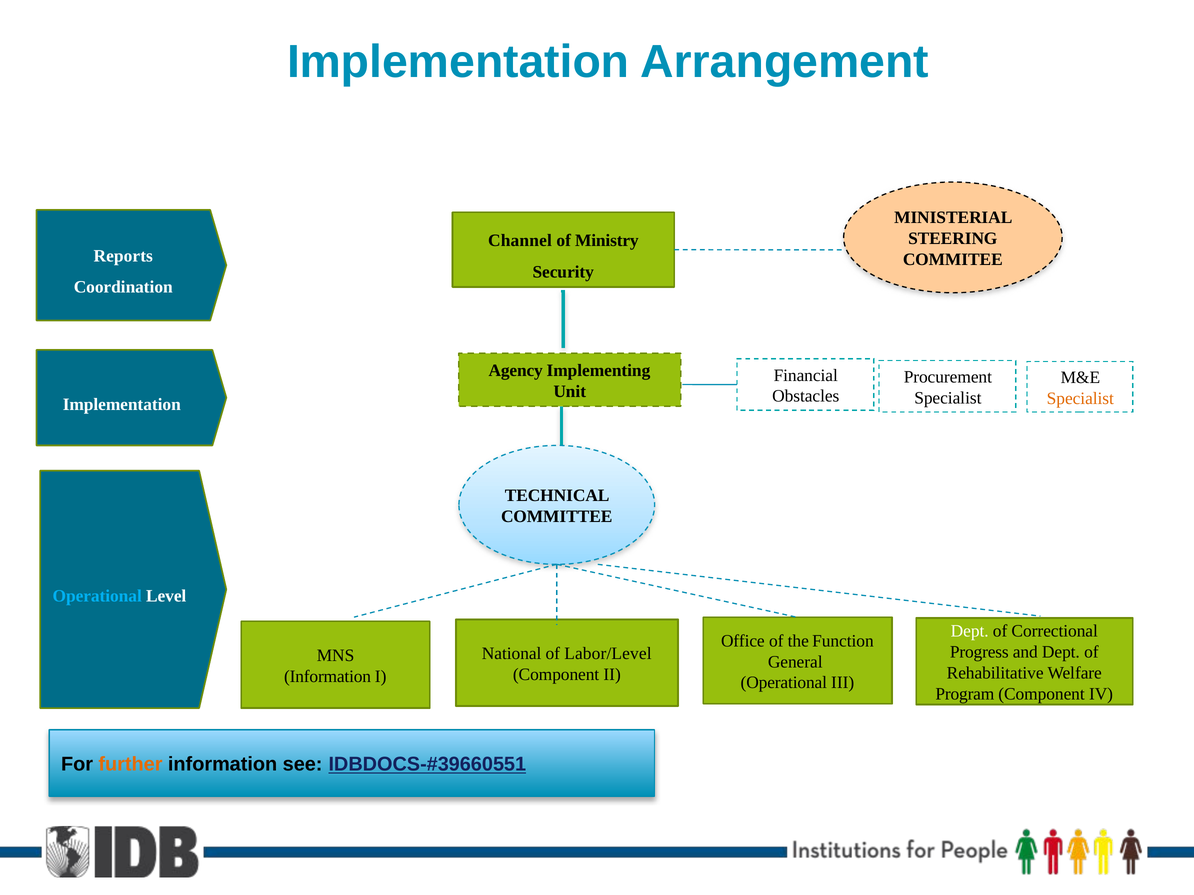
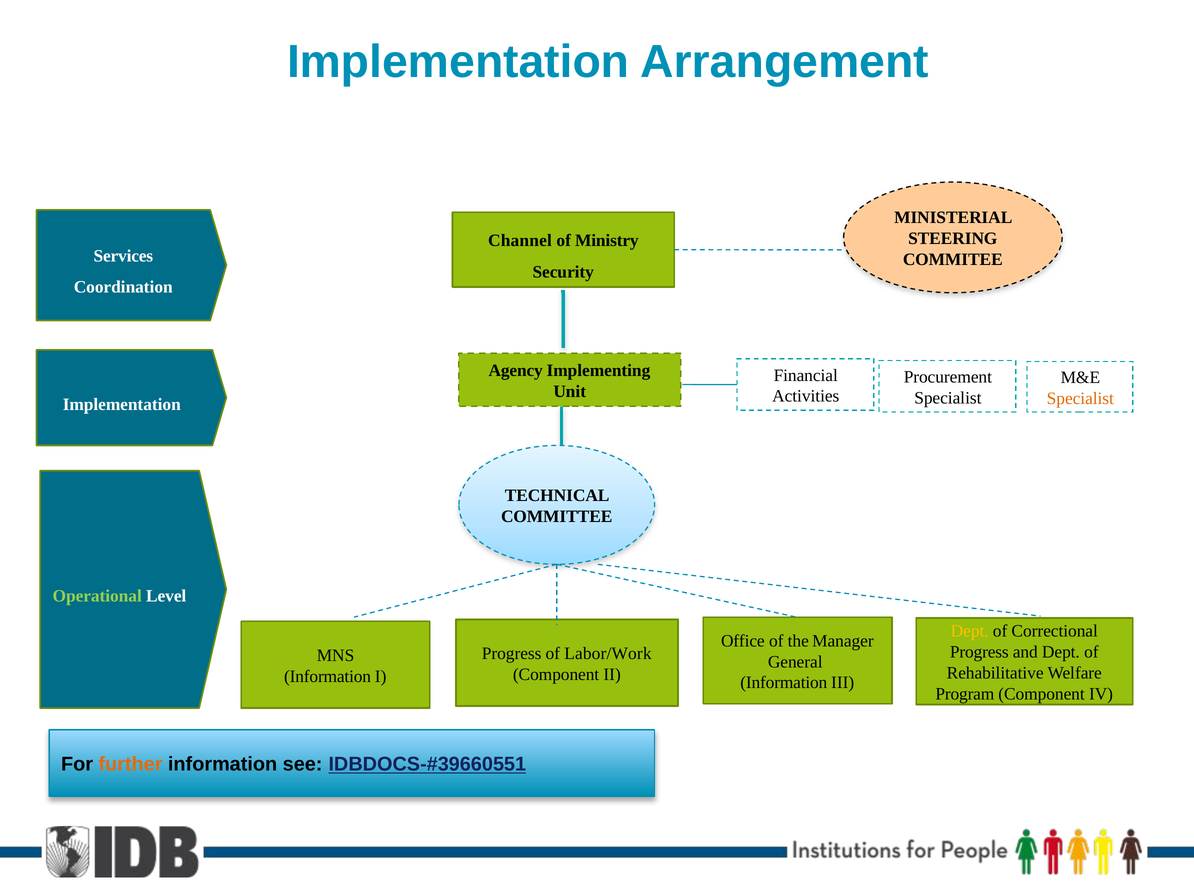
Reports: Reports -> Services
Obstacles: Obstacles -> Activities
Operational at (97, 596) colour: light blue -> light green
Dept at (970, 632) colour: white -> yellow
Function: Function -> Manager
National at (512, 654): National -> Progress
Labor/Level: Labor/Level -> Labor/Work
Operational at (784, 683): Operational -> Information
